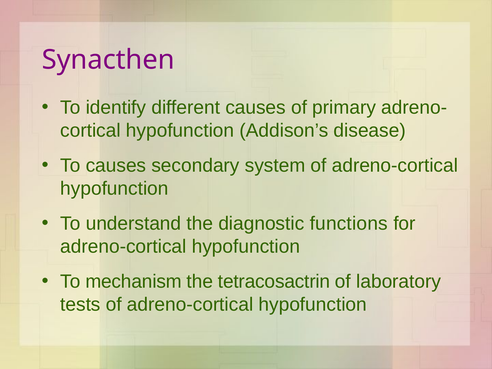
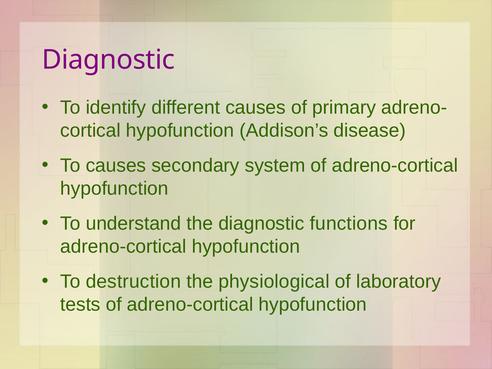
Synacthen at (108, 60): Synacthen -> Diagnostic
mechanism: mechanism -> destruction
tetracosactrin: tetracosactrin -> physiological
